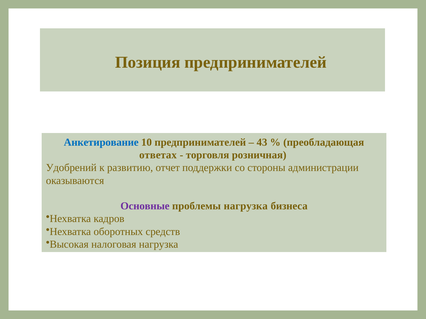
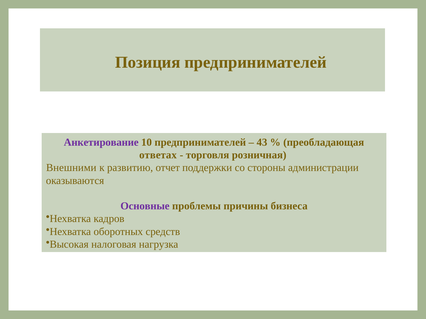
Анкетирование colour: blue -> purple
Удобрений: Удобрений -> Внешними
проблемы нагрузка: нагрузка -> причины
